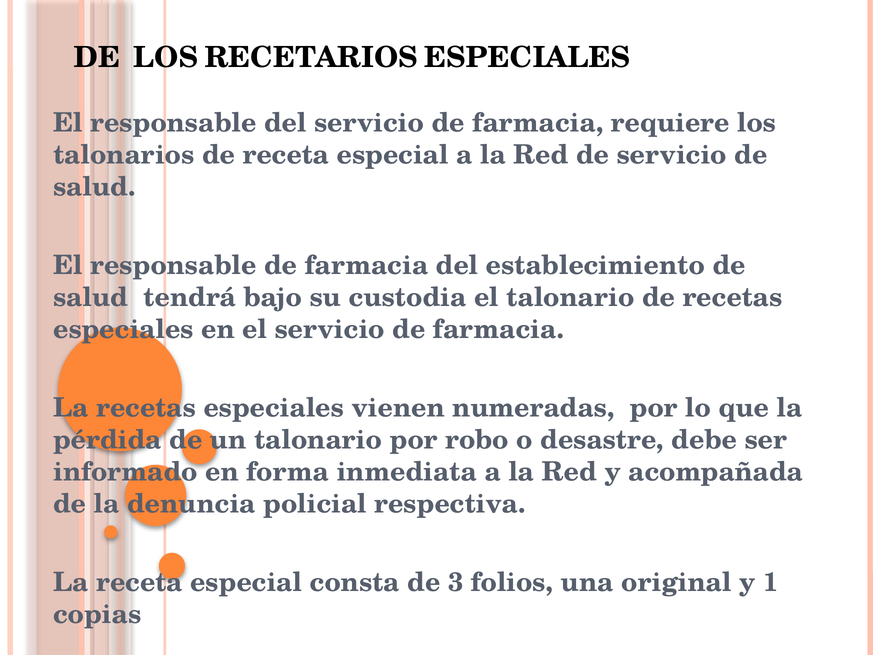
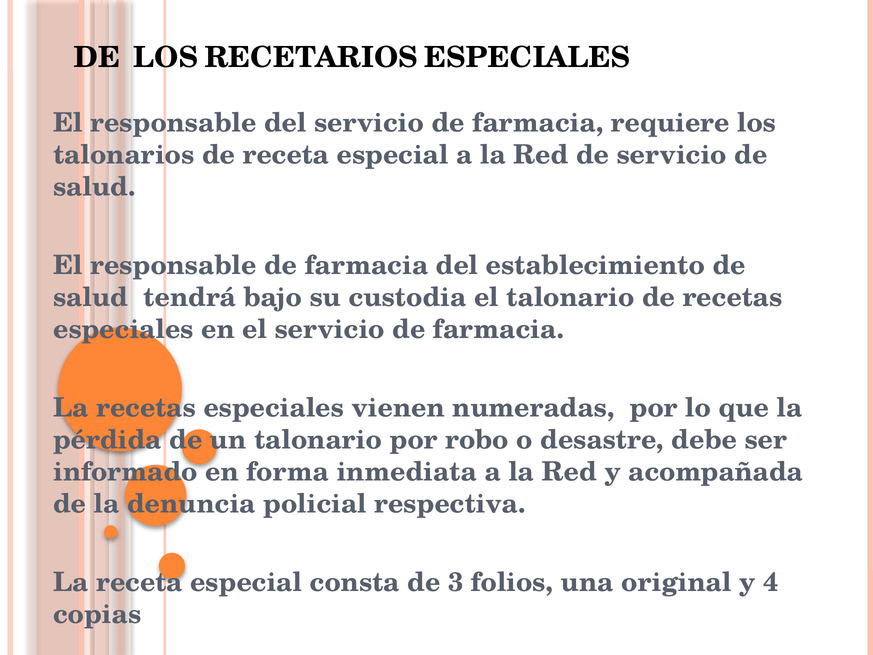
1: 1 -> 4
